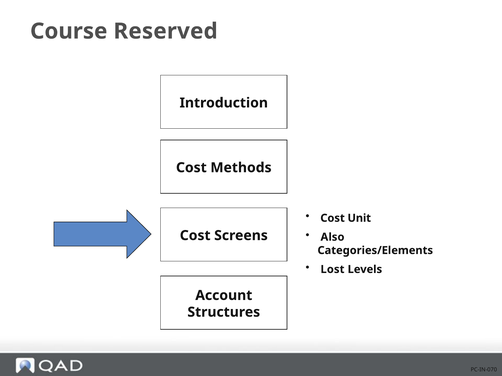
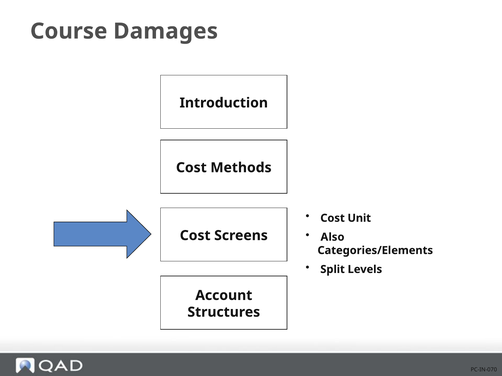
Reserved: Reserved -> Damages
Lost: Lost -> Split
